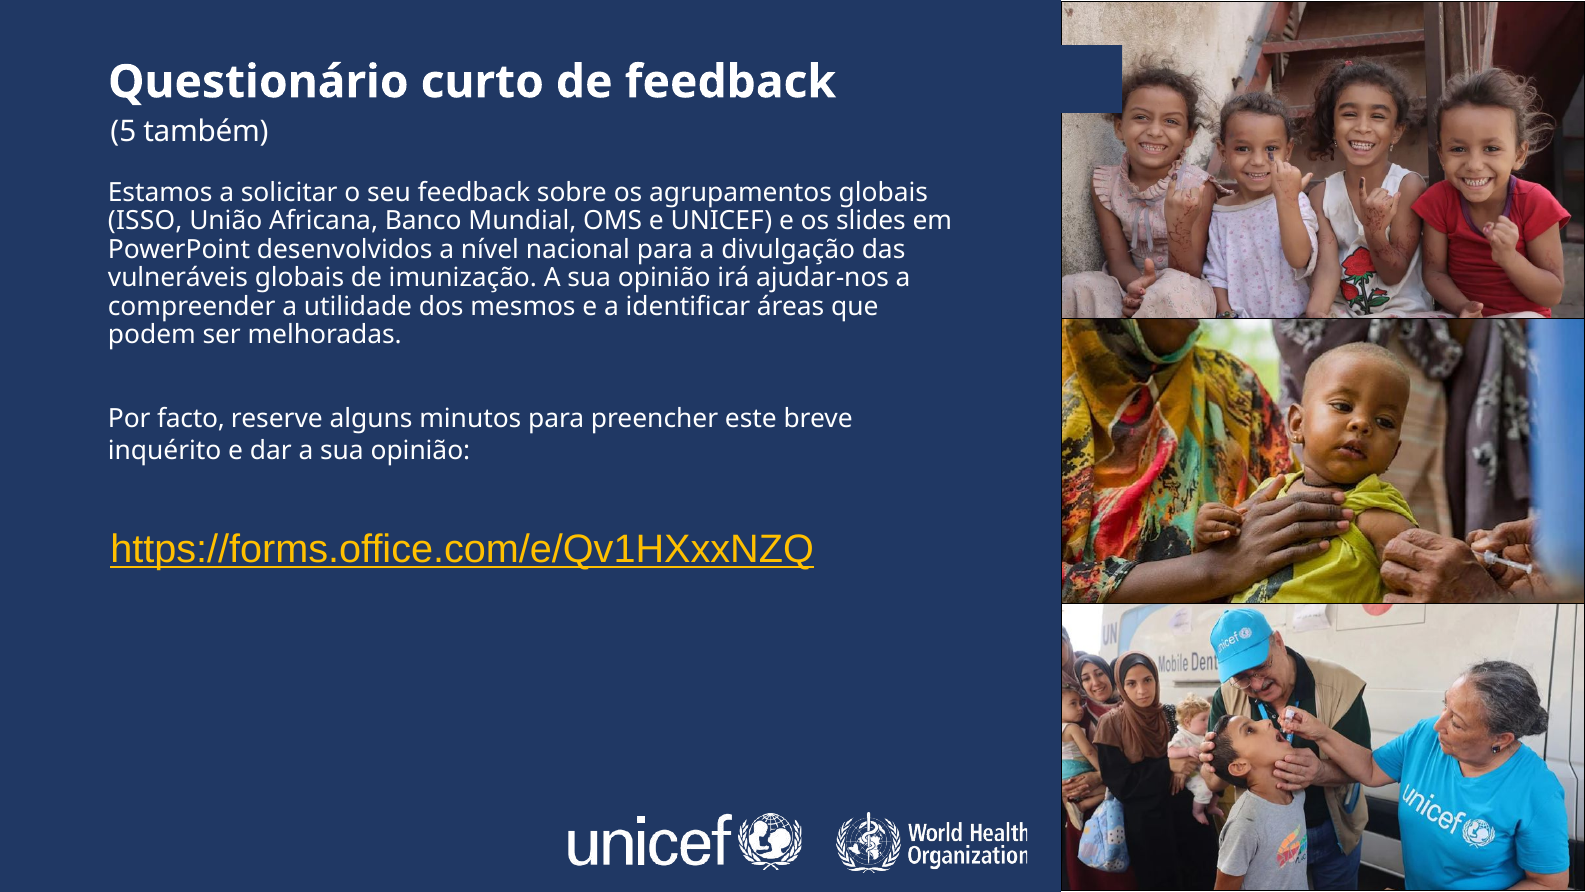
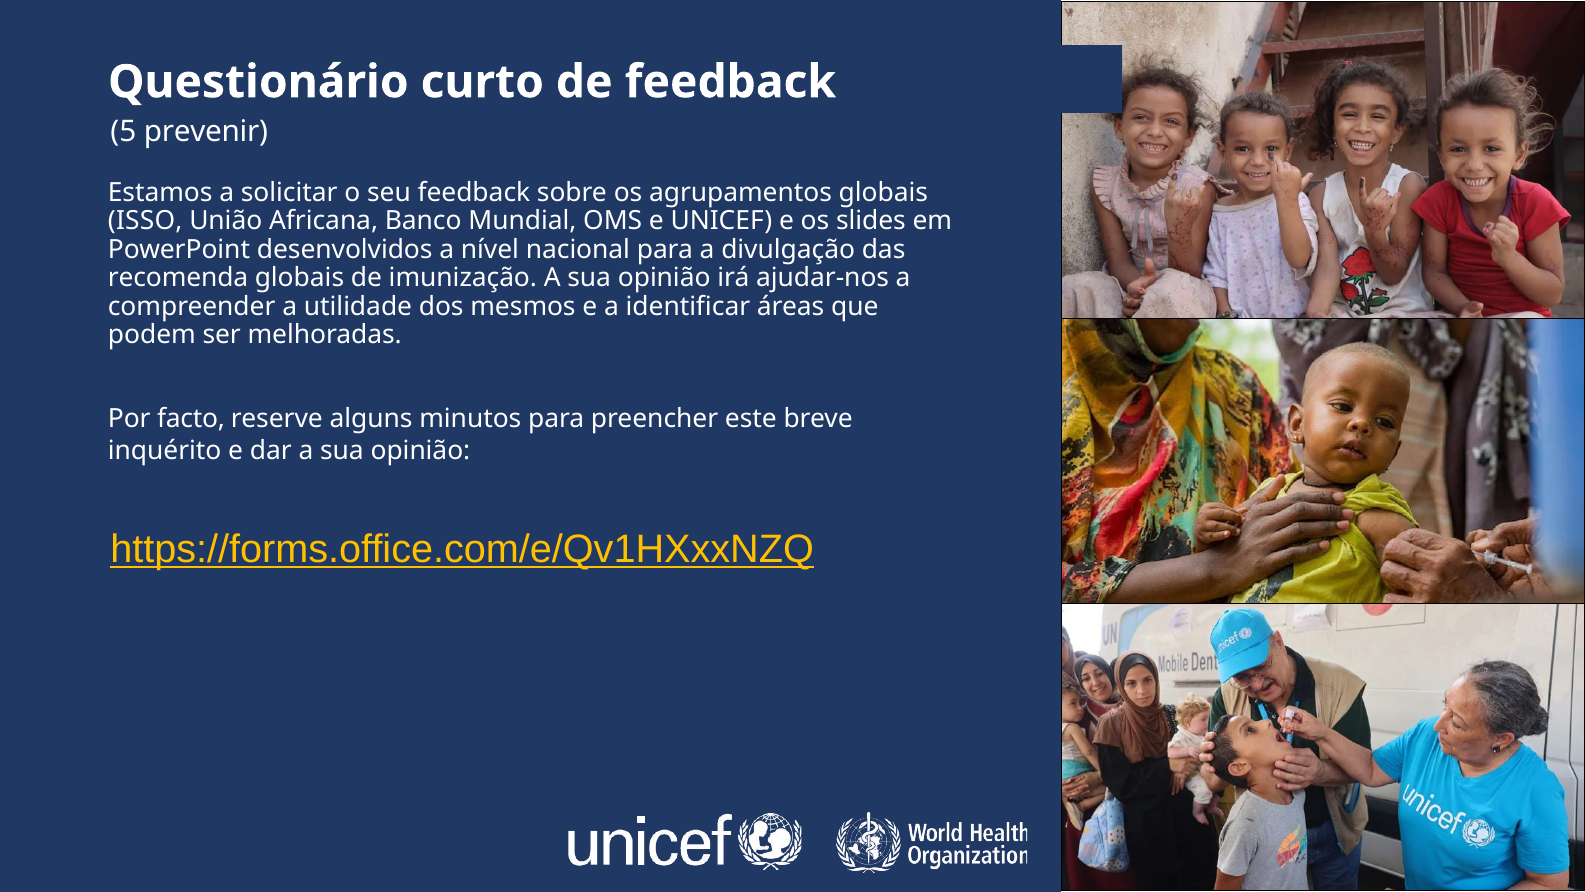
também: também -> prevenir
vulneráveis: vulneráveis -> recomenda
